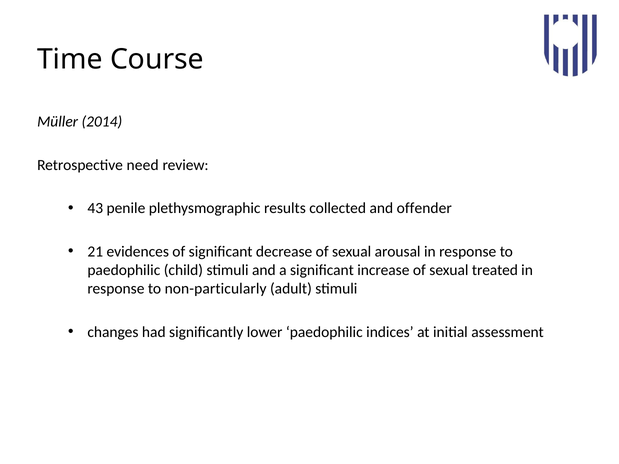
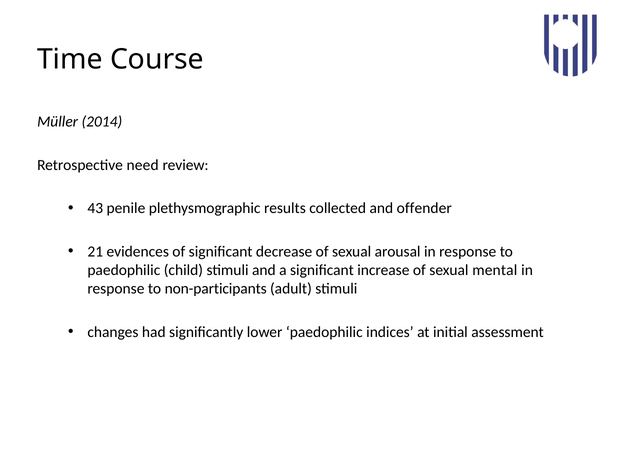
treated: treated -> mental
non-particularly: non-particularly -> non-participants
